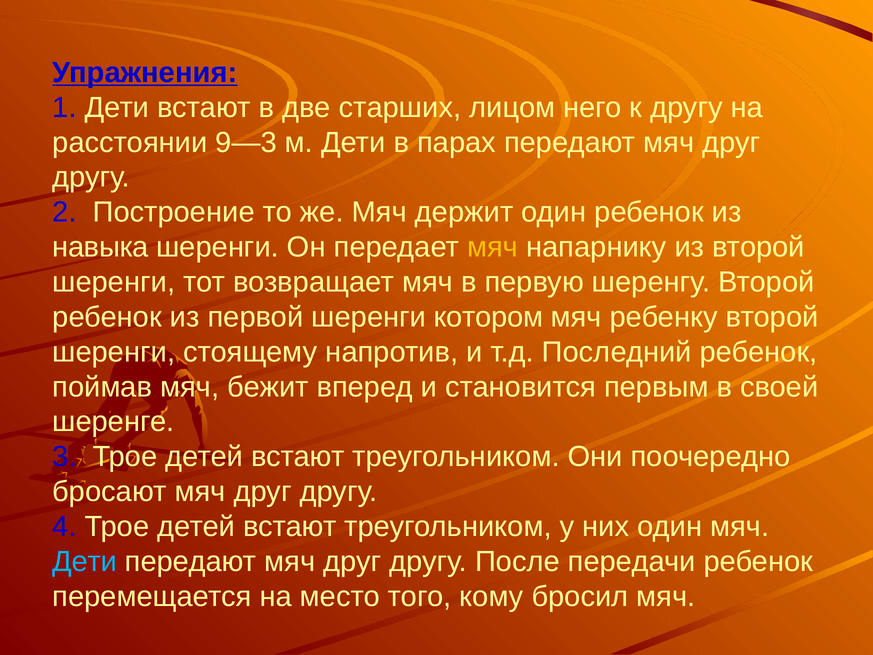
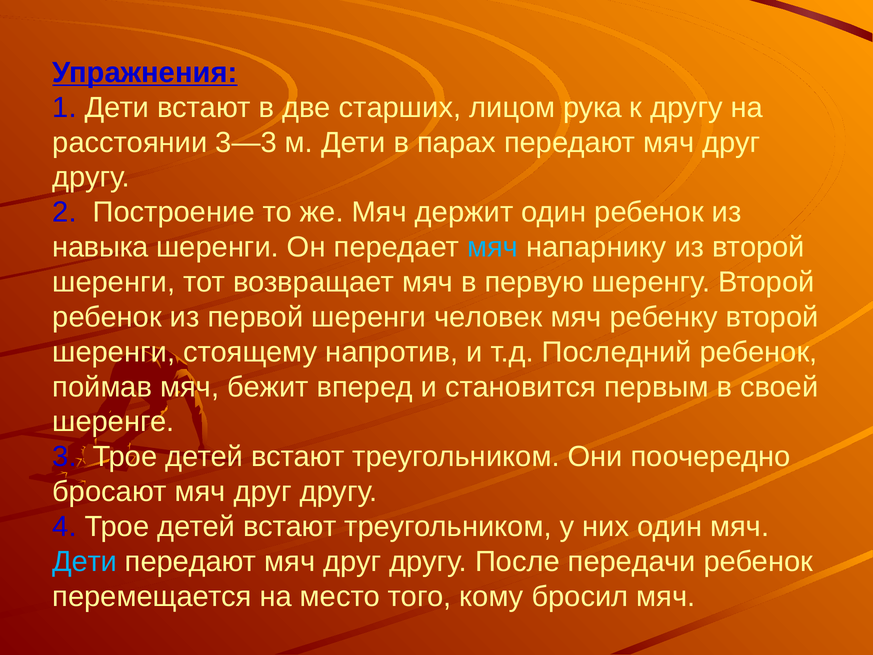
него: него -> рука
9—3: 9—3 -> 3—3
мяч at (493, 247) colour: yellow -> light blue
котором: котором -> человек
